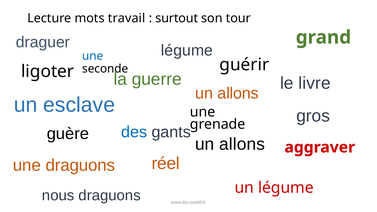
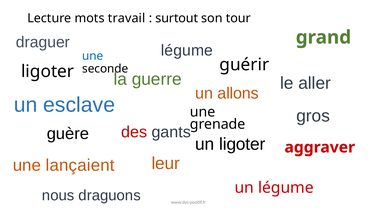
livre: livre -> aller
des colour: blue -> red
allons at (242, 144): allons -> ligoter
réel: réel -> leur
une draguons: draguons -> lançaient
